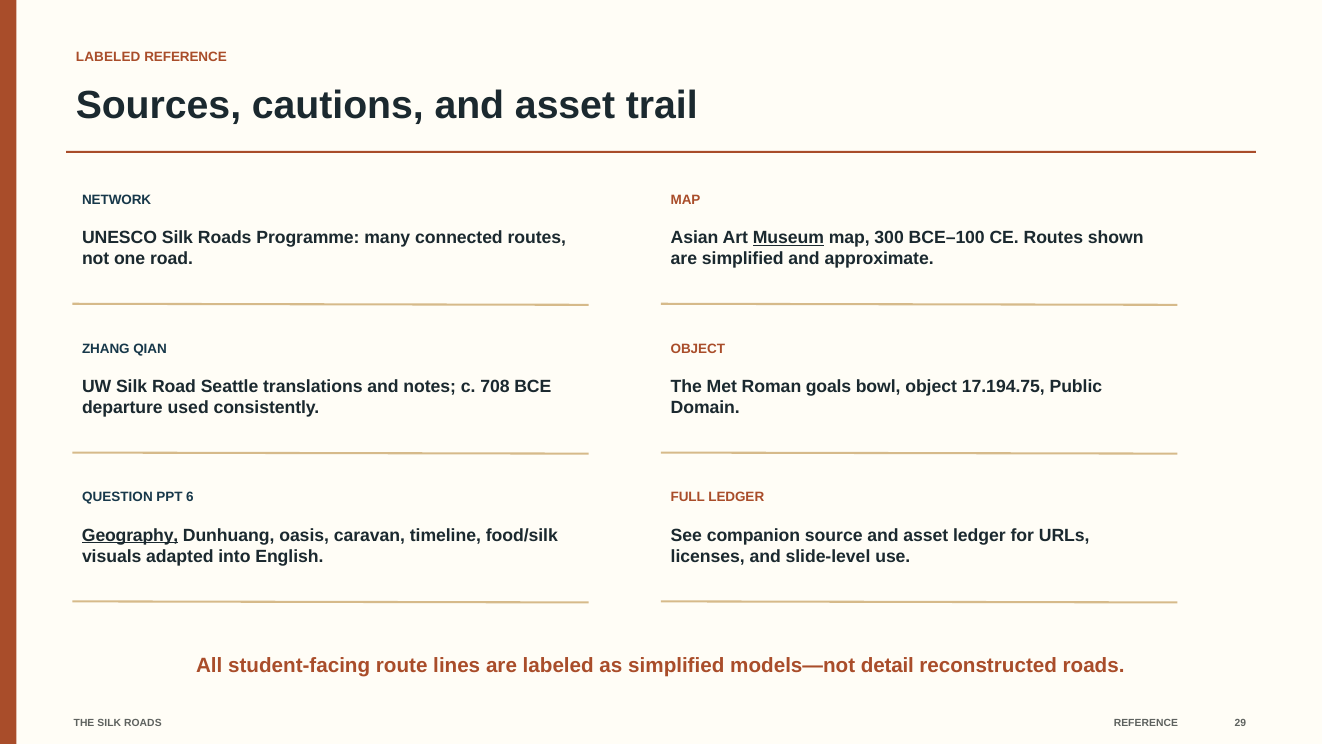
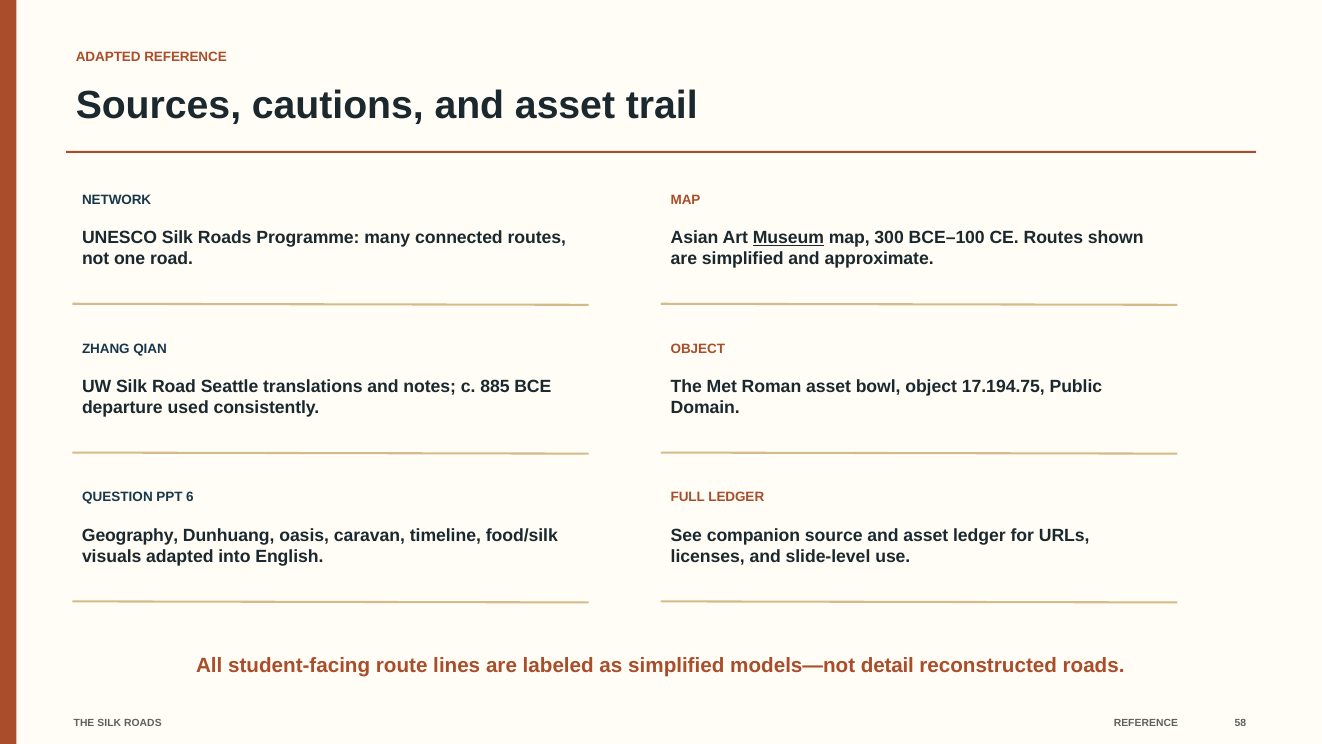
LABELED at (108, 57): LABELED -> ADAPTED
708: 708 -> 885
Roman goals: goals -> asset
Geography underline: present -> none
29: 29 -> 58
